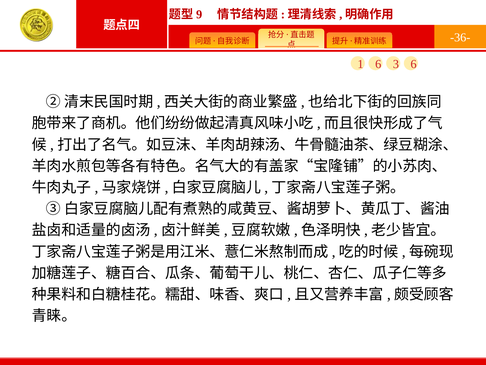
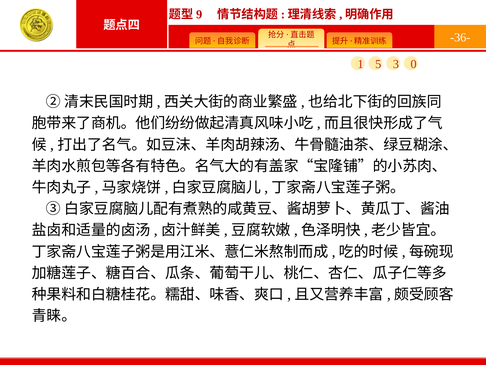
1 6: 6 -> 5
3 6: 6 -> 0
